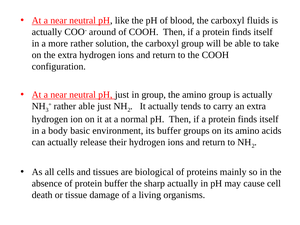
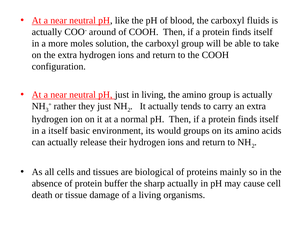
more rather: rather -> moles
in group: group -> living
rather able: able -> they
a body: body -> itself
its buffer: buffer -> would
